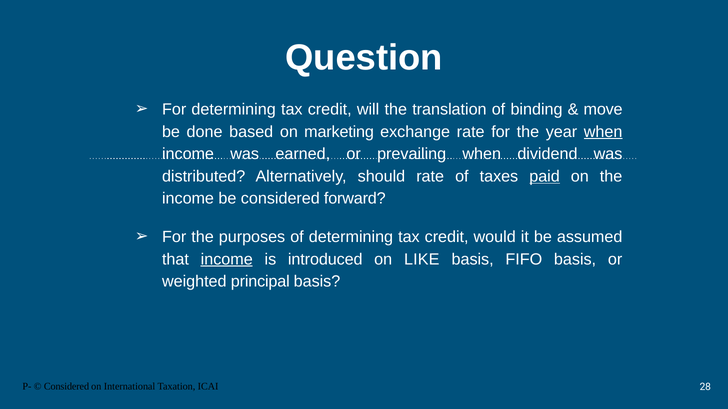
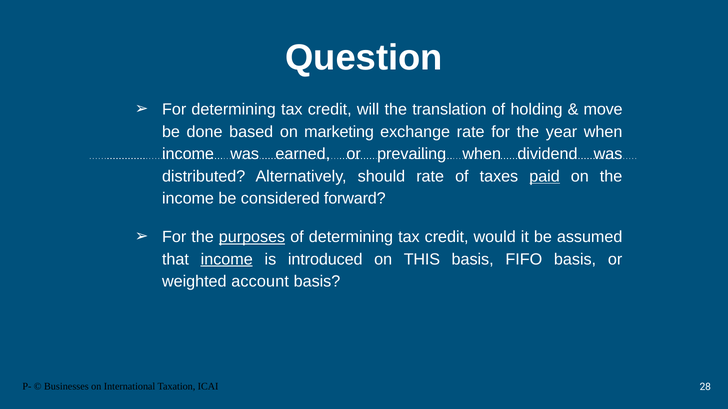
binding: binding -> holding
when at (603, 132) underline: present -> none
purposes underline: none -> present
LIKE: LIKE -> THIS
principal: principal -> account
Considered at (66, 387): Considered -> Businesses
